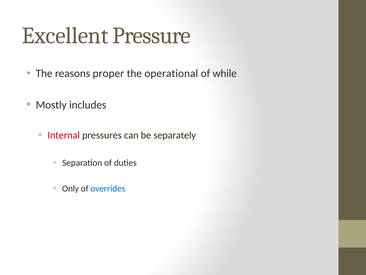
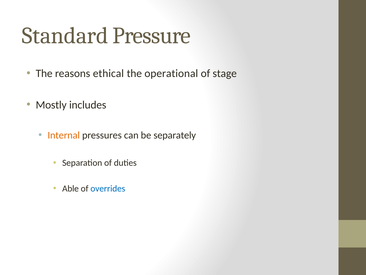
Excellent: Excellent -> Standard
proper: proper -> ethical
while: while -> stage
Internal colour: red -> orange
Only: Only -> Able
